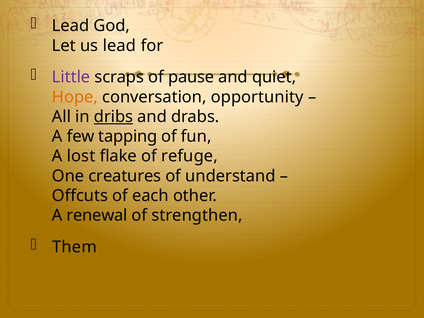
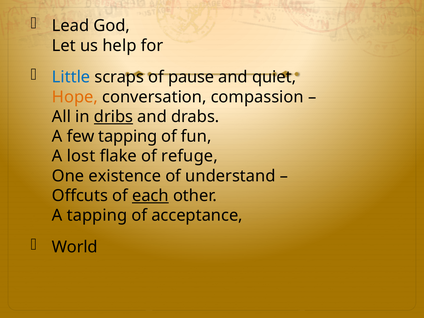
us lead: lead -> help
Little colour: purple -> blue
opportunity: opportunity -> compassion
creatures: creatures -> existence
each underline: none -> present
A renewal: renewal -> tapping
strengthen: strengthen -> acceptance
Them: Them -> World
